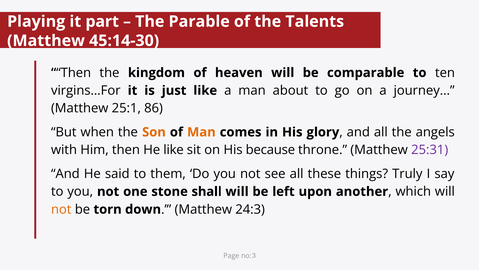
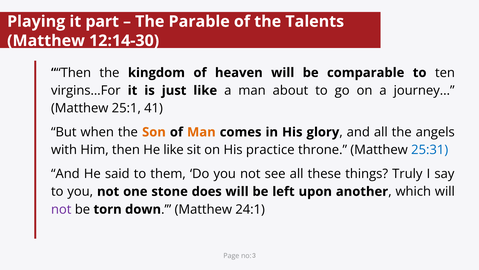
45:14-30: 45:14-30 -> 12:14-30
86: 86 -> 41
because: because -> practice
25:31 colour: purple -> blue
shall: shall -> does
not at (61, 209) colour: orange -> purple
24:3: 24:3 -> 24:1
